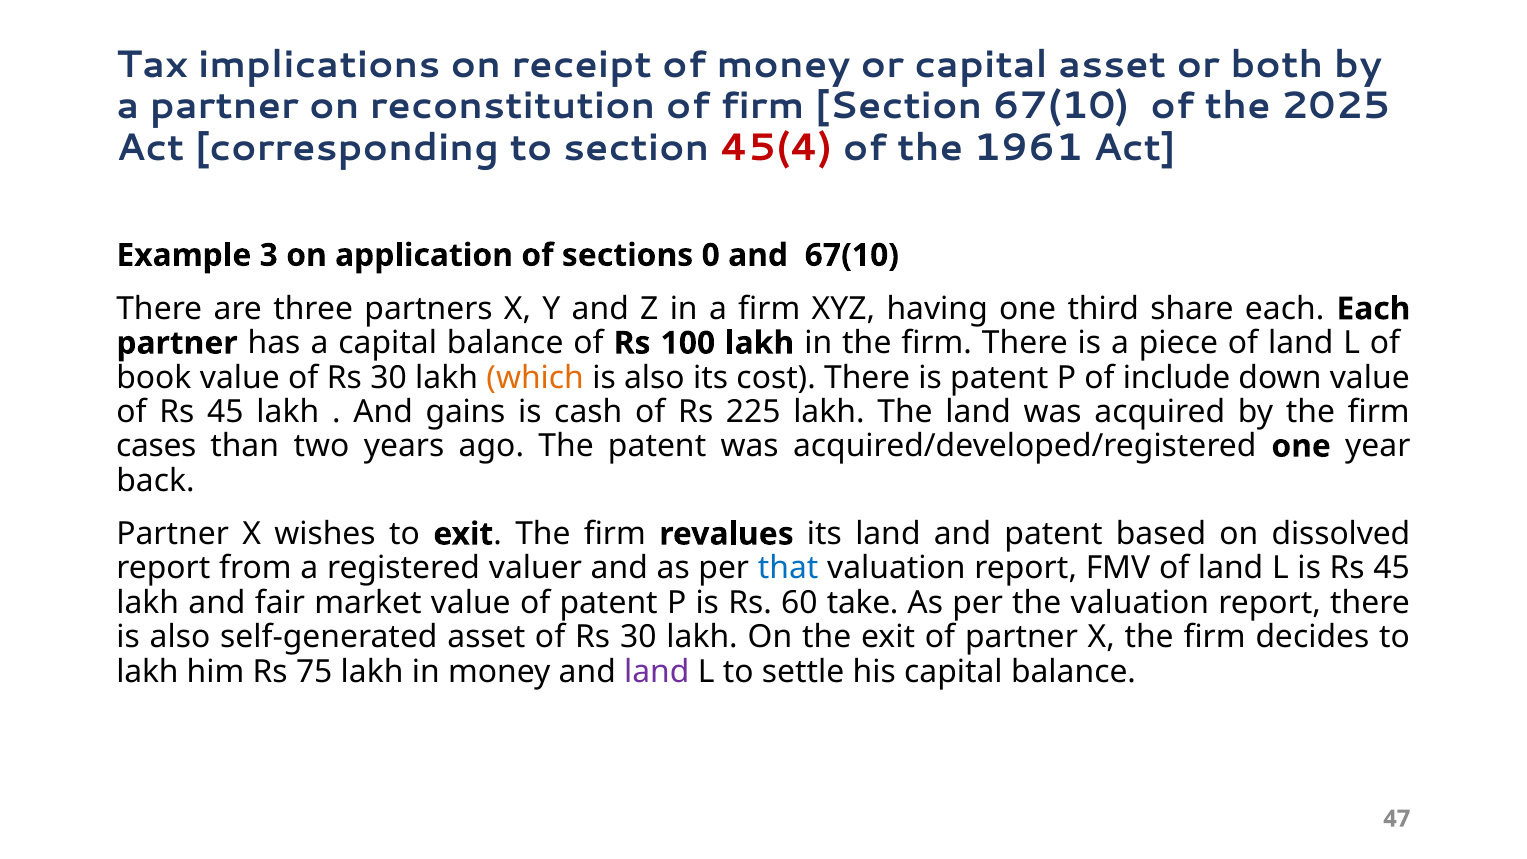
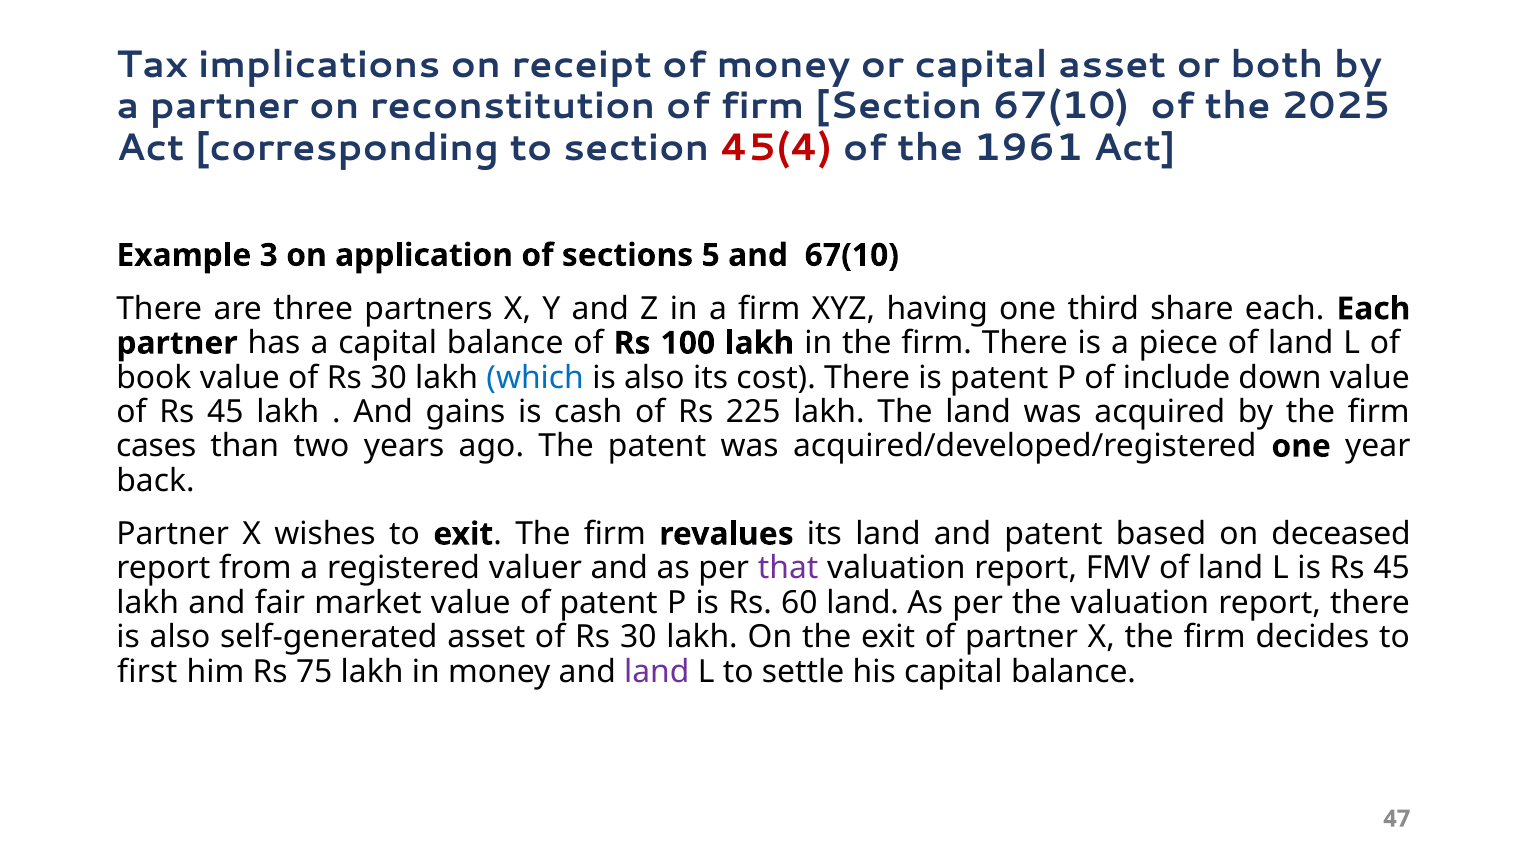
0: 0 -> 5
which colour: orange -> blue
dissolved: dissolved -> deceased
that colour: blue -> purple
60 take: take -> land
lakh at (147, 671): lakh -> first
